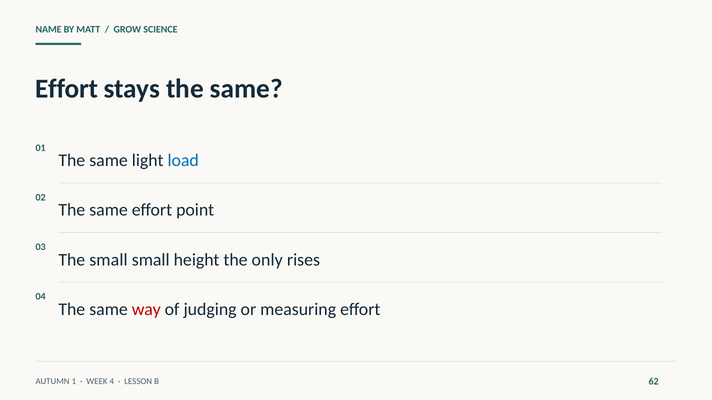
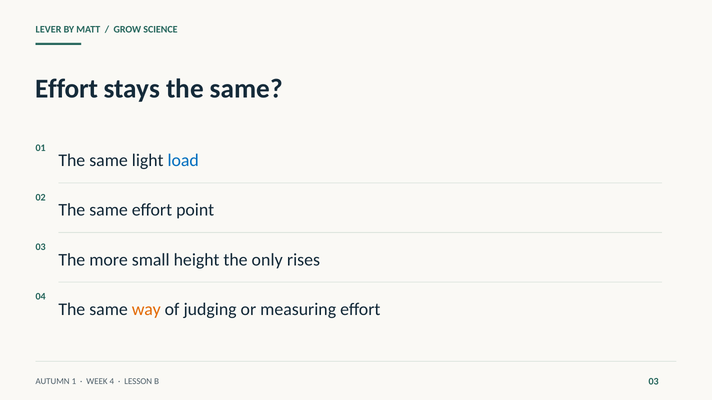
NAME: NAME -> LEVER
The small: small -> more
way colour: red -> orange
B 62: 62 -> 03
